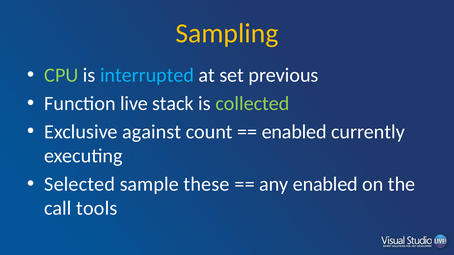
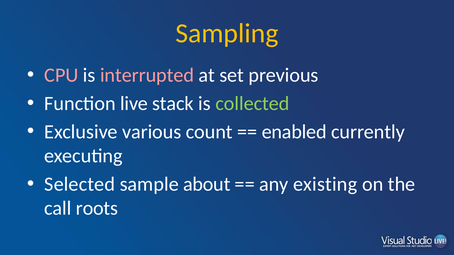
CPU colour: light green -> pink
interrupted colour: light blue -> pink
against: against -> various
these: these -> about
any enabled: enabled -> existing
tools: tools -> roots
